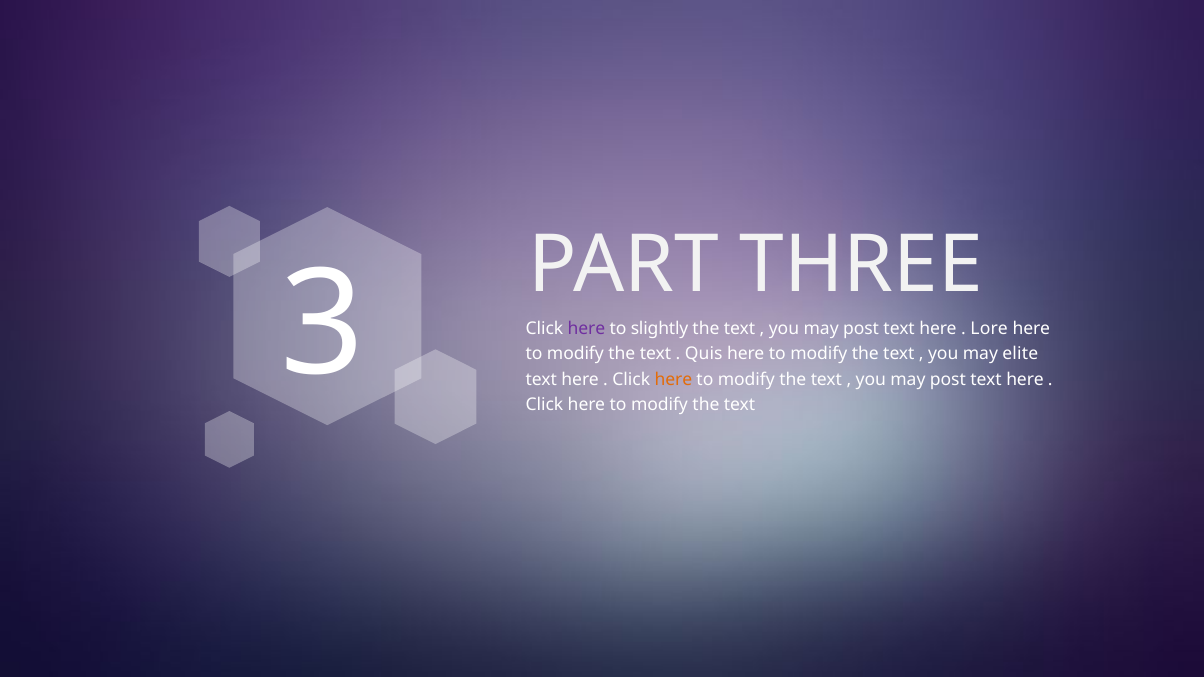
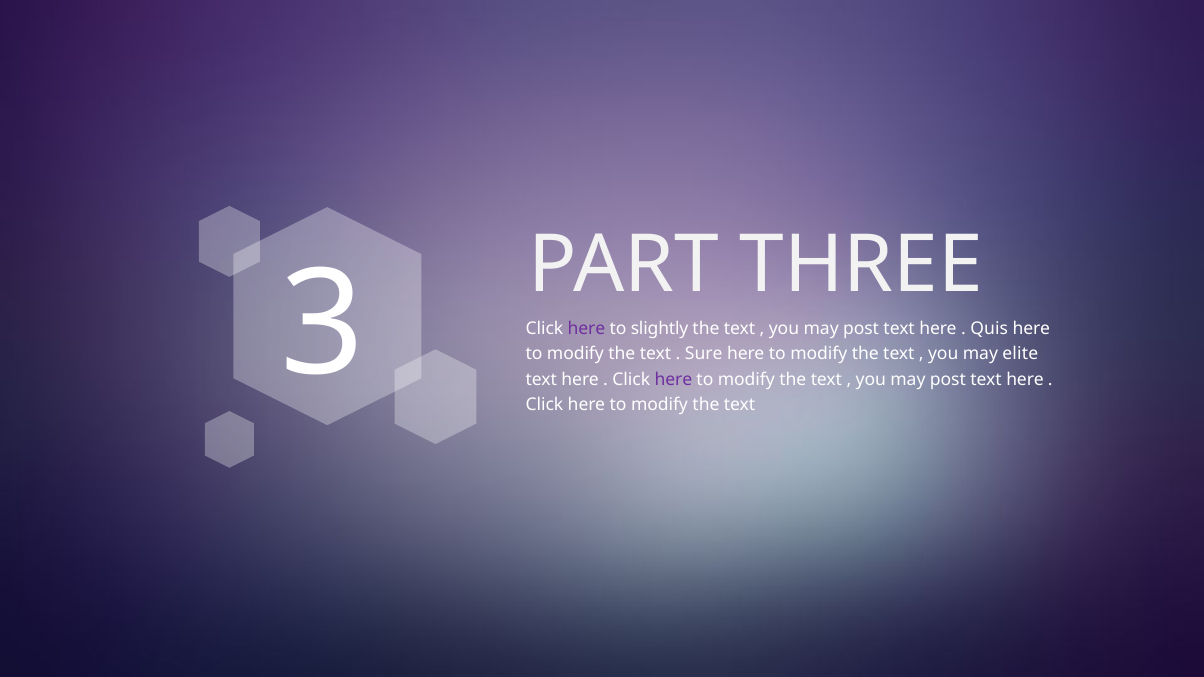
Lore: Lore -> Quis
Quis: Quis -> Sure
here at (673, 380) colour: orange -> purple
